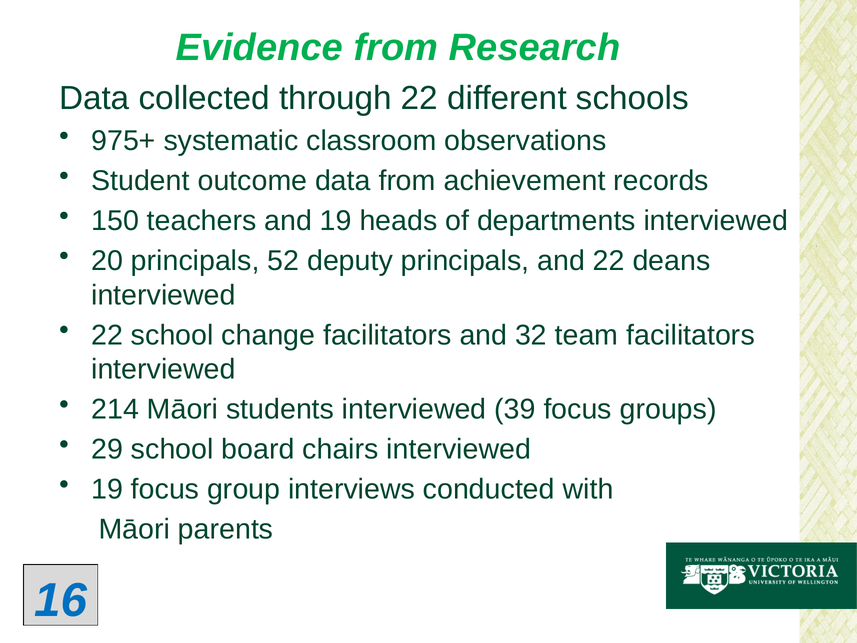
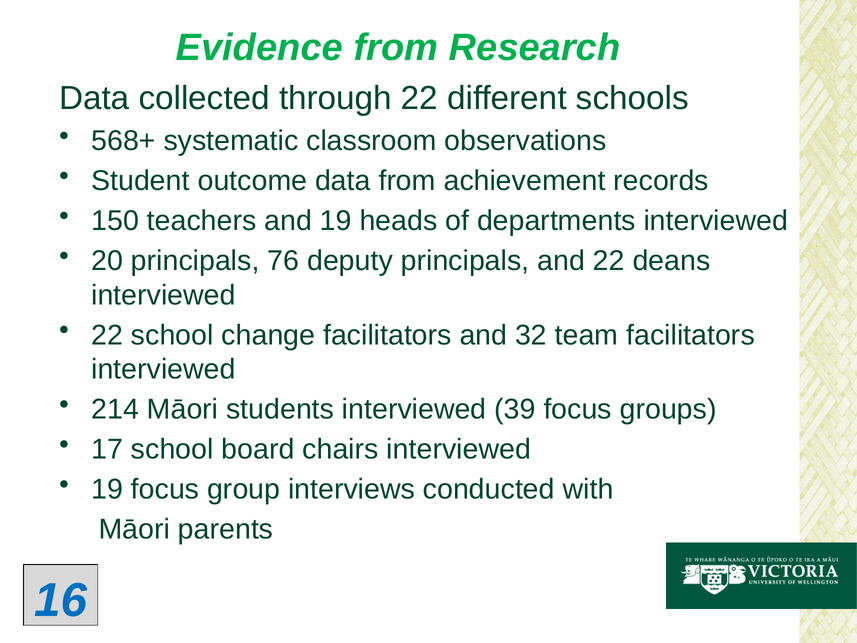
975+: 975+ -> 568+
52: 52 -> 76
29: 29 -> 17
